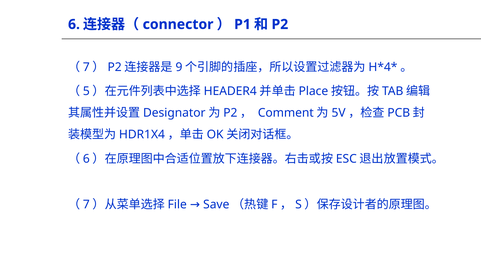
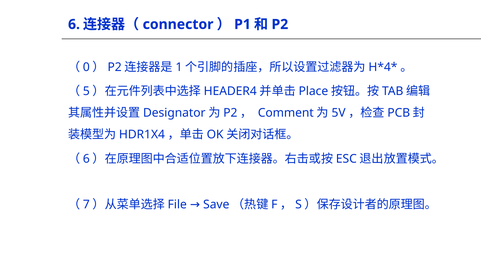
7 at (86, 67): 7 -> 0
9: 9 -> 1
